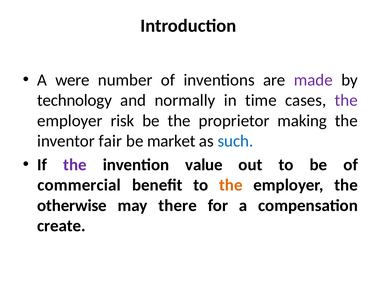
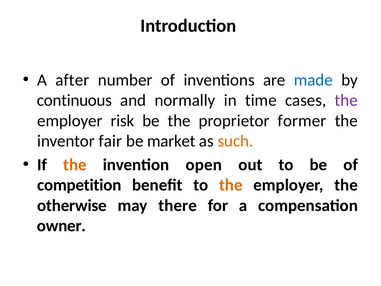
were: were -> after
made colour: purple -> blue
technology: technology -> continuous
making: making -> former
such colour: blue -> orange
the at (75, 165) colour: purple -> orange
value: value -> open
commercial: commercial -> competition
create: create -> owner
